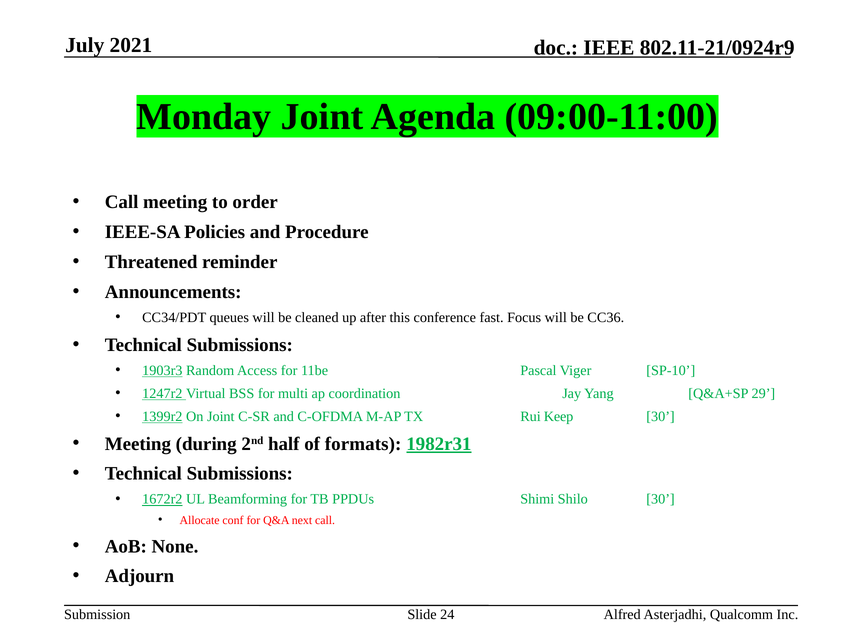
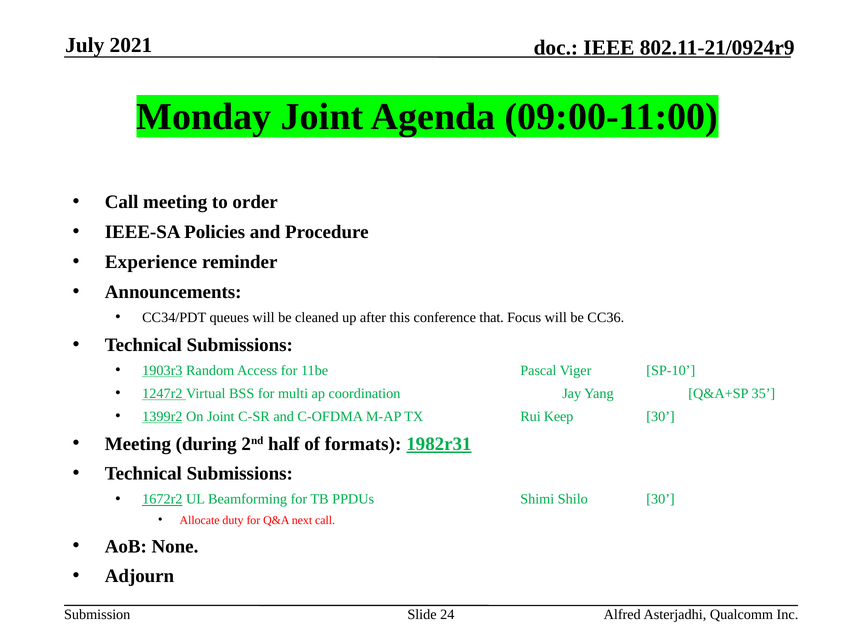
Threatened: Threatened -> Experience
fast: fast -> that
29: 29 -> 35
conf: conf -> duty
